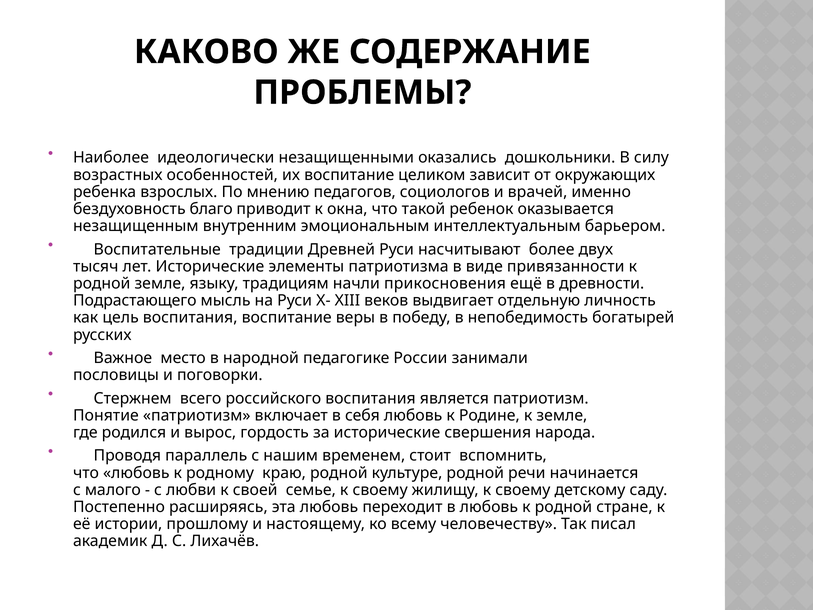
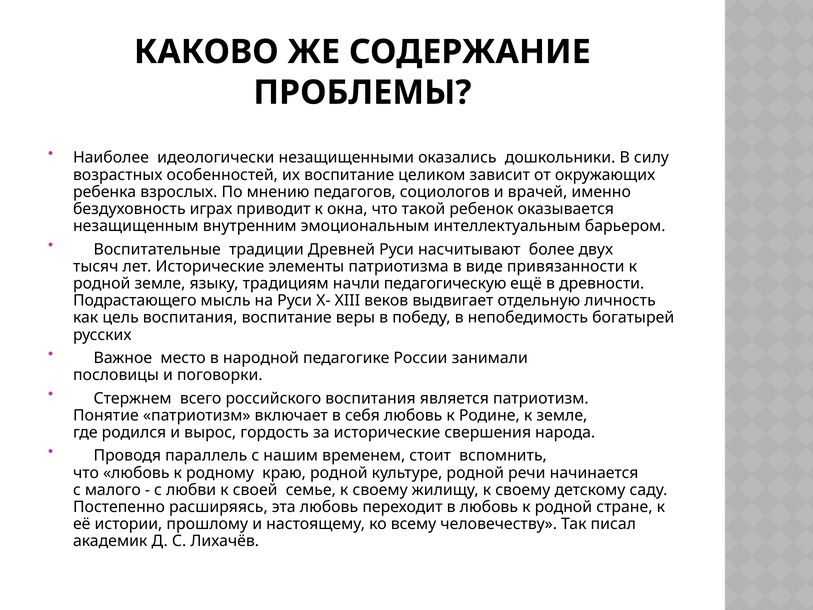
благо: благо -> играх
прикосновения: прикосновения -> педагогическую
